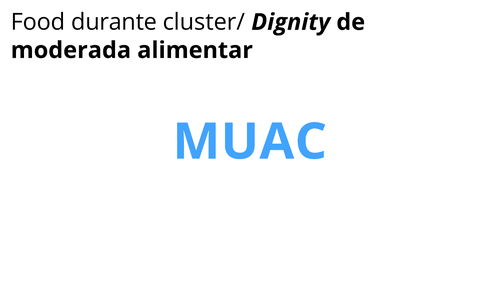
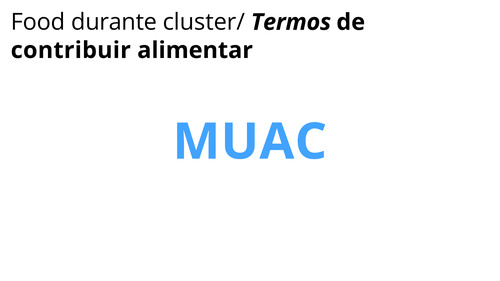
Dignity: Dignity -> Termos
moderada: moderada -> contribuir
